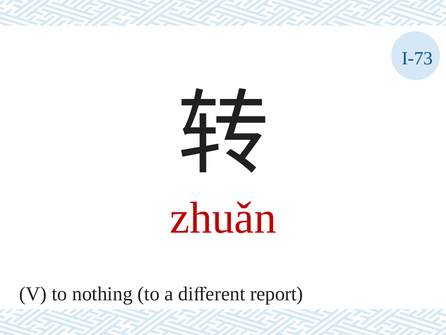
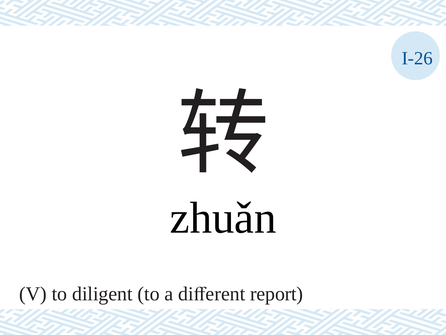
I-73: I-73 -> I-26
zhuǎn colour: red -> black
nothing: nothing -> diligent
